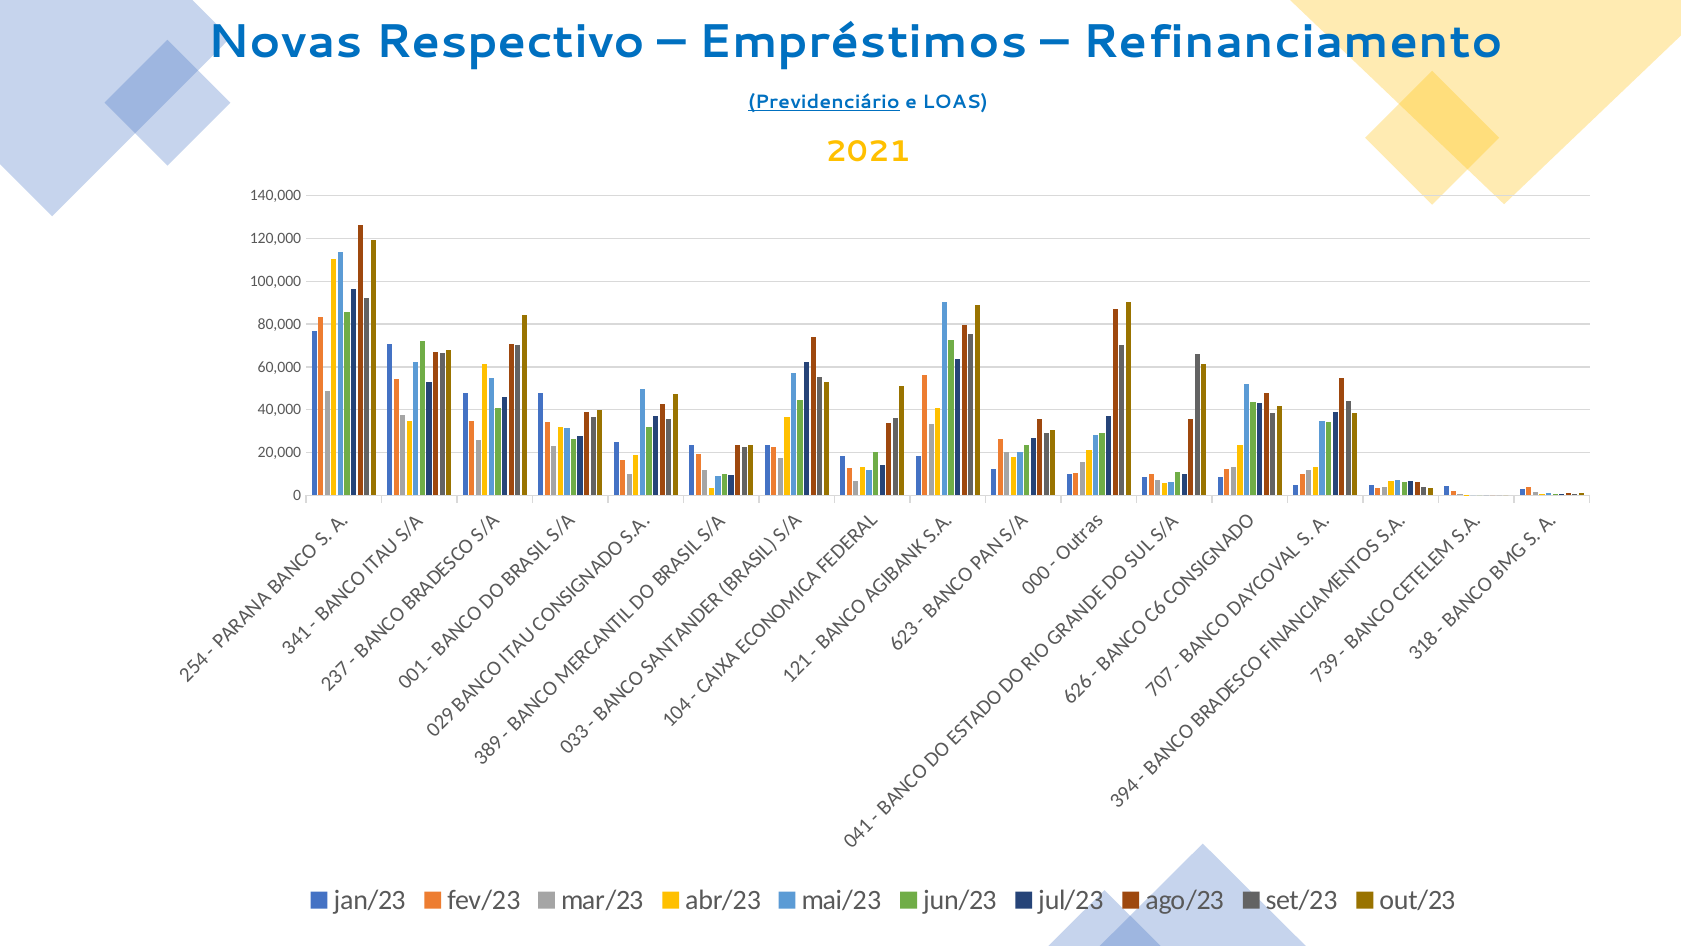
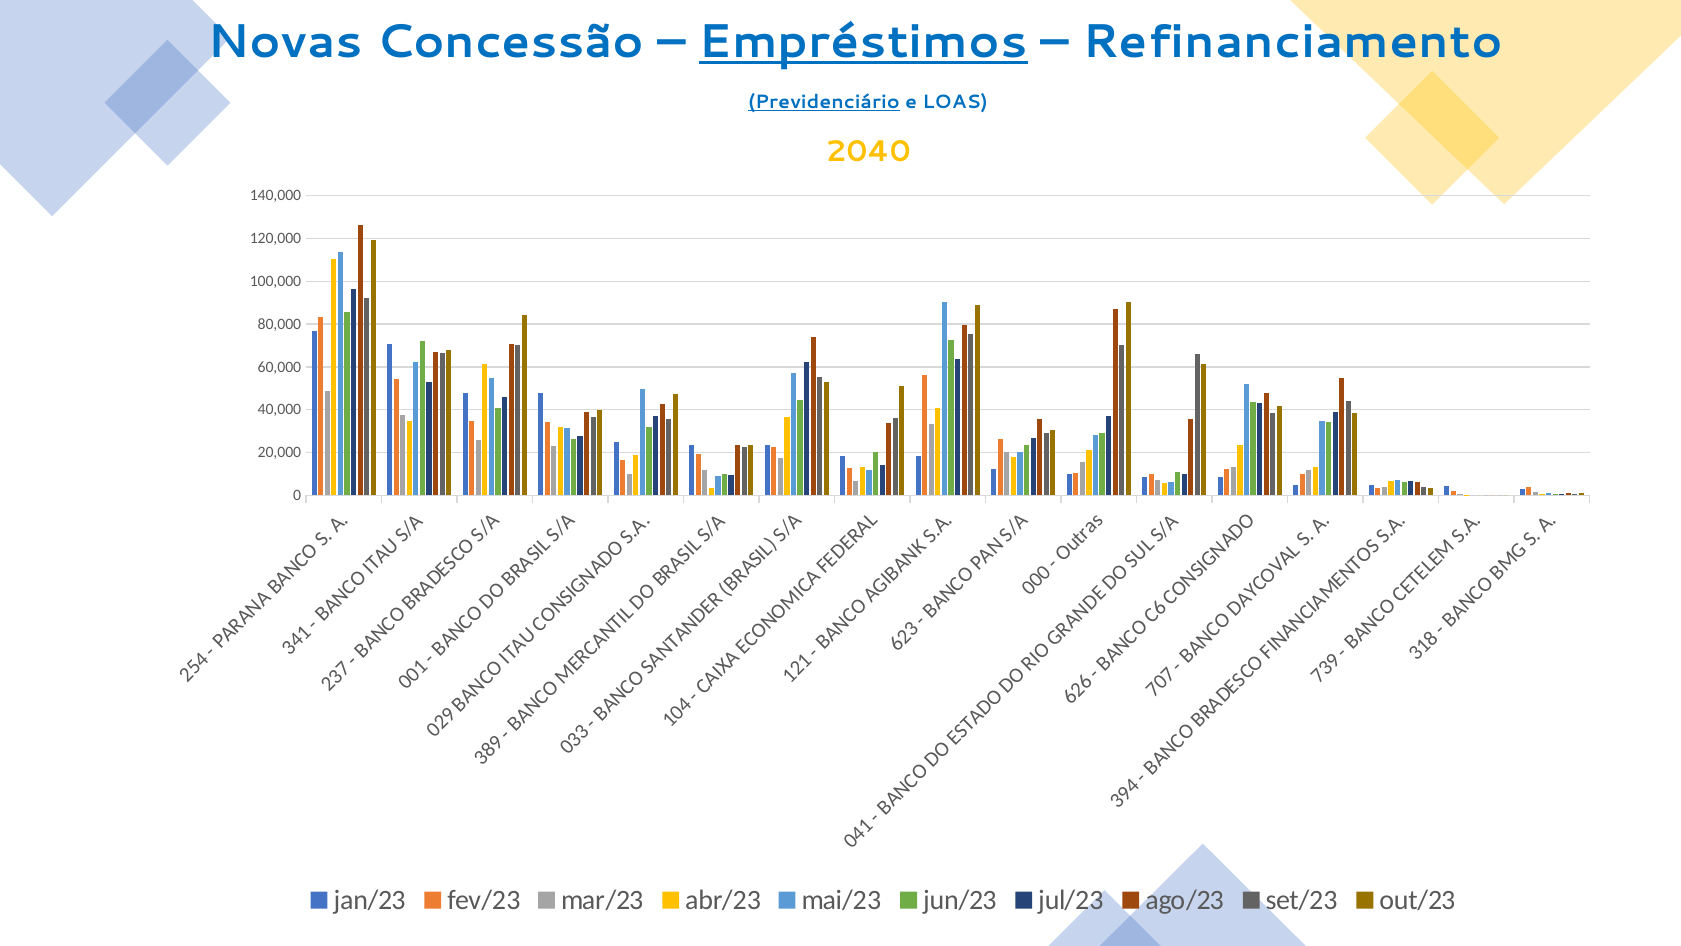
Respectivo: Respectivo -> Concessão
Empréstimos underline: none -> present
2021: 2021 -> 2040
